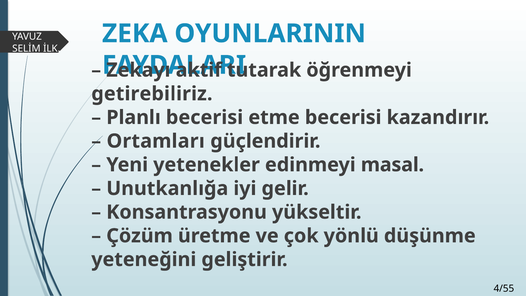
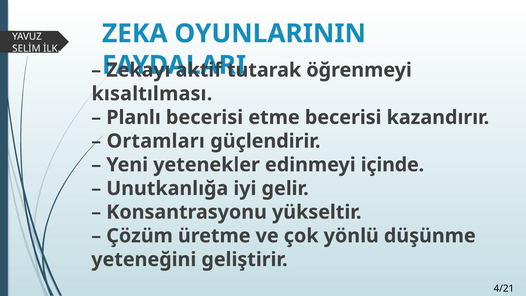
getirebiliriz: getirebiliriz -> kısaltılması
masal: masal -> içinde
4/55: 4/55 -> 4/21
